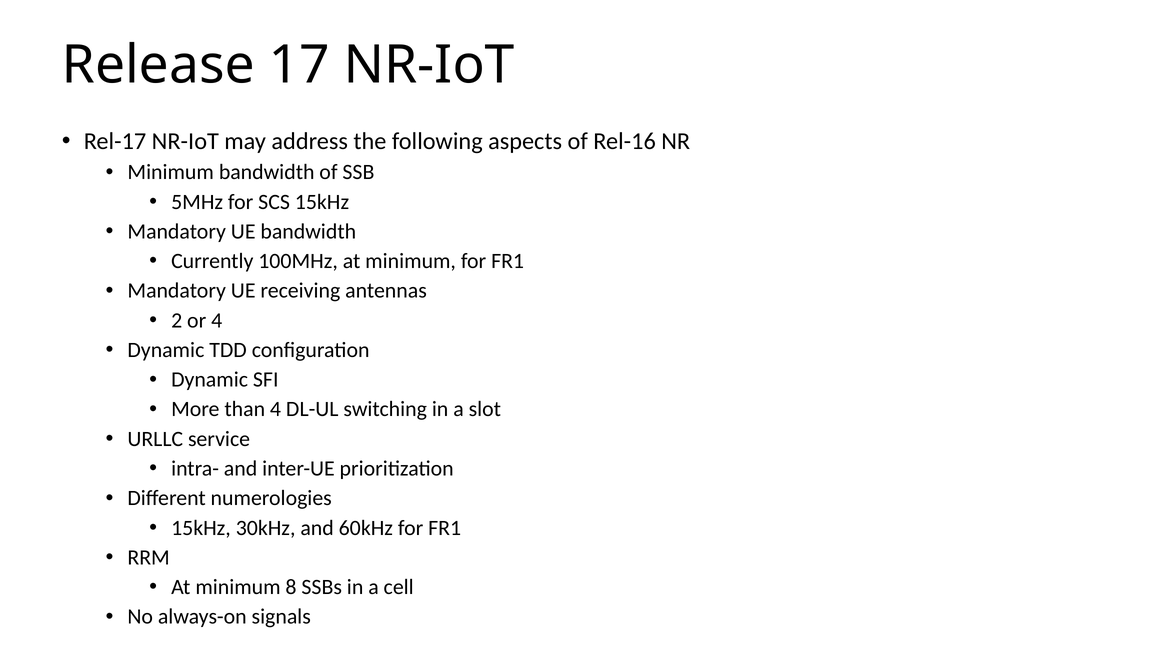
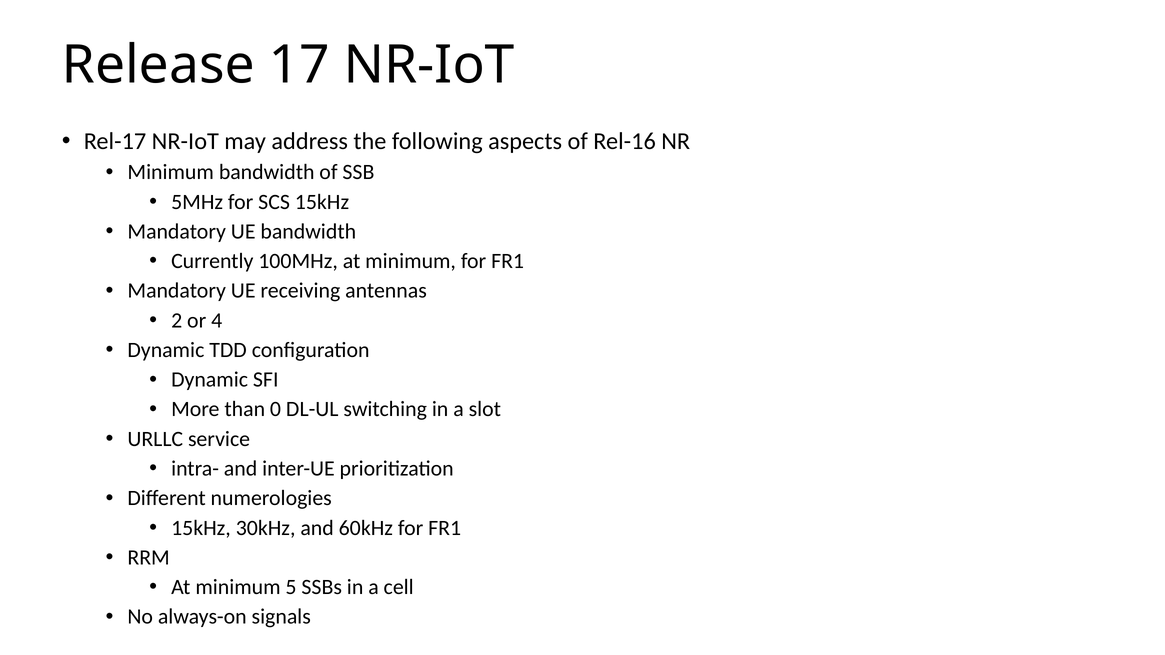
than 4: 4 -> 0
8: 8 -> 5
